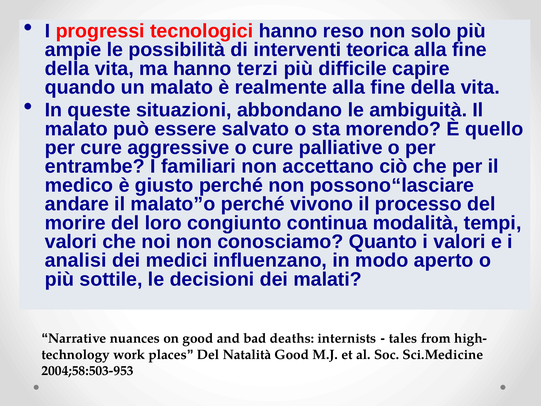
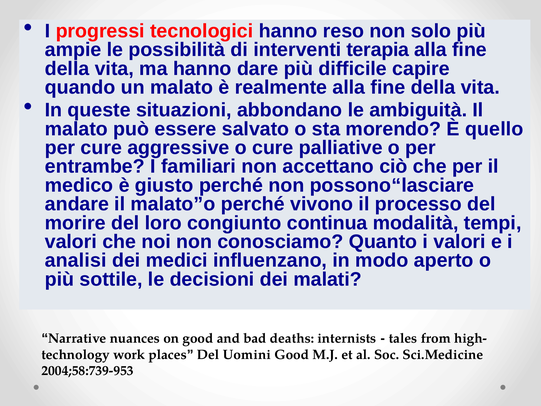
teorica: teorica -> terapia
terzi: terzi -> dare
Natalità: Natalità -> Uomini
2004;58:503-953: 2004;58:503-953 -> 2004;58:739-953
